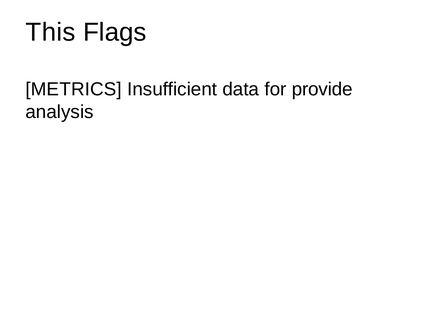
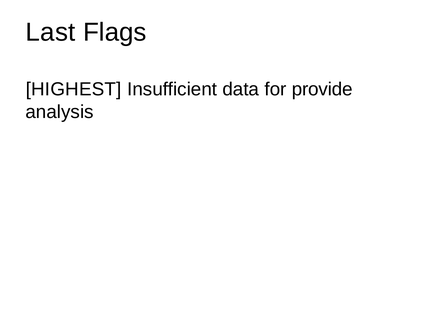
This: This -> Last
METRICS: METRICS -> HIGHEST
